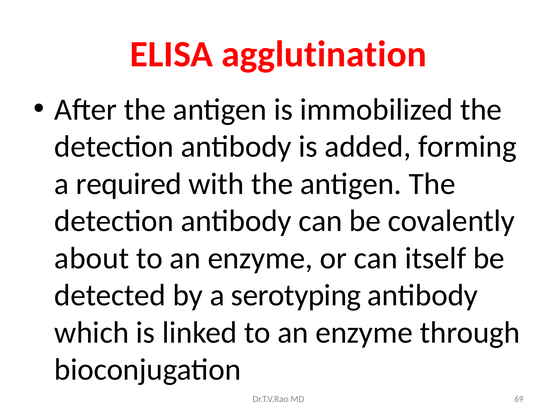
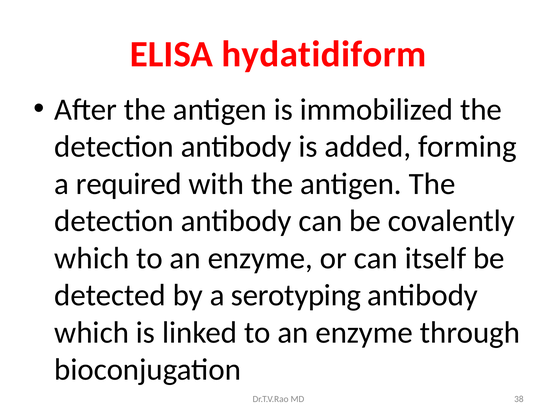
agglutination: agglutination -> hydatidiform
about at (92, 258): about -> which
69: 69 -> 38
